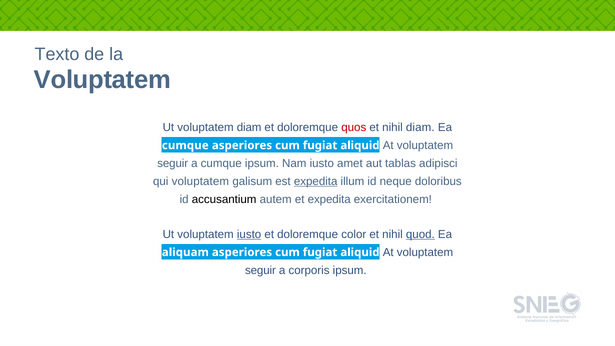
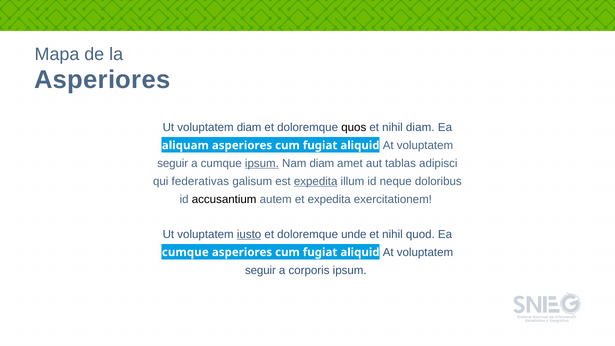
Texto: Texto -> Mapa
Voluptatem at (102, 80): Voluptatem -> Asperiores
quos colour: red -> black
cumque at (185, 145): cumque -> aliquam
ipsum at (262, 163) underline: none -> present
Nam iusto: iusto -> diam
qui voluptatem: voluptatem -> federativas
color: color -> unde
quod underline: present -> none
aliquam at (185, 252): aliquam -> cumque
